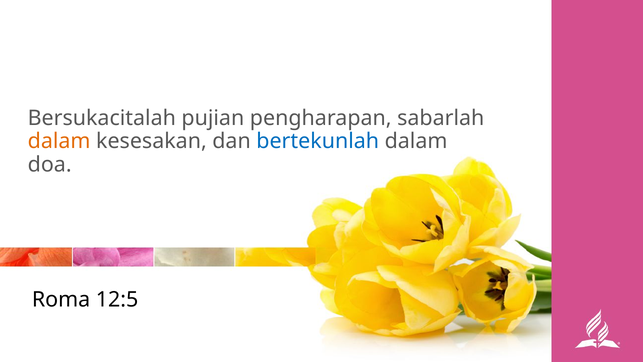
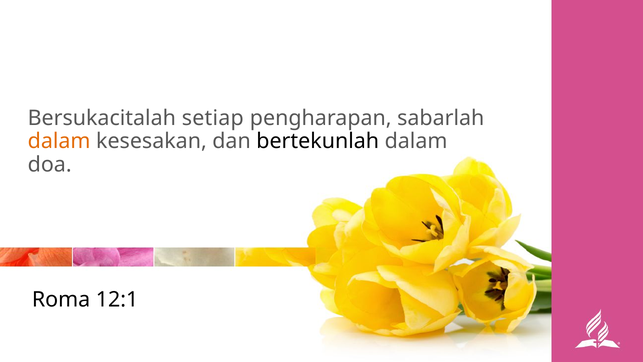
pujian: pujian -> setiap
bertekunlah colour: blue -> black
12:5: 12:5 -> 12:1
